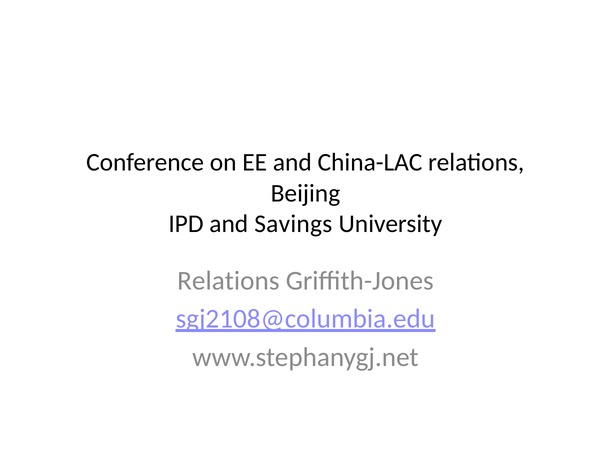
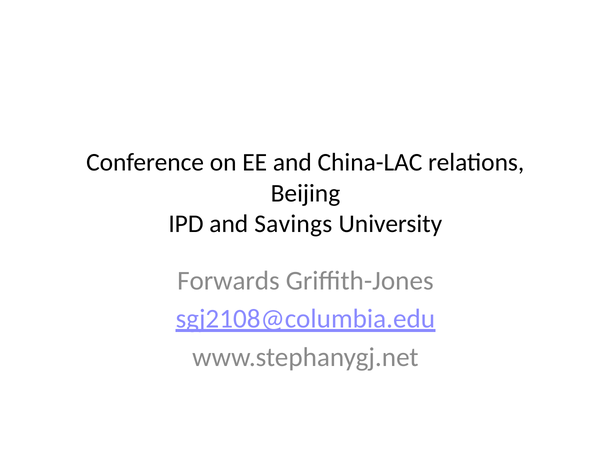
Relations at (228, 281): Relations -> Forwards
